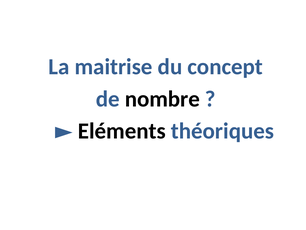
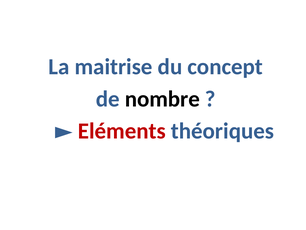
Eléments colour: black -> red
